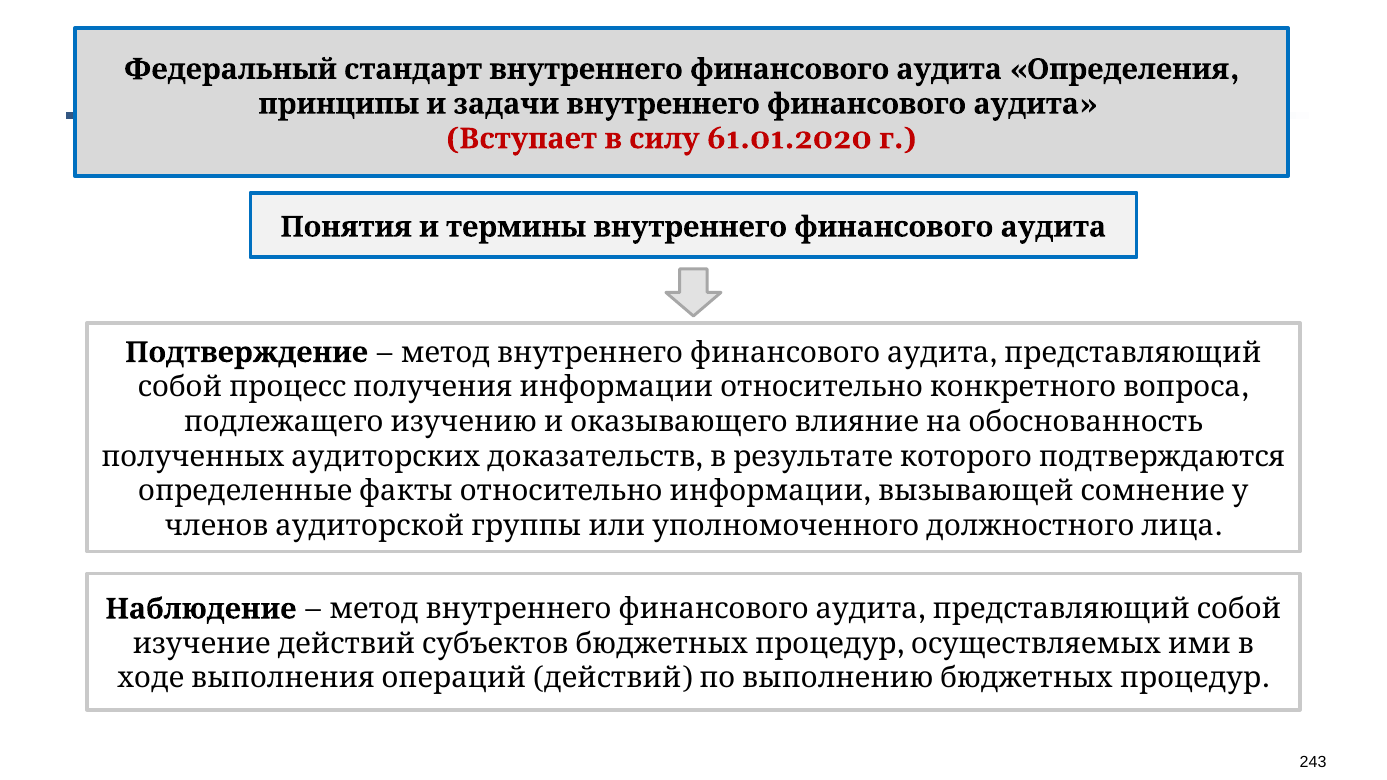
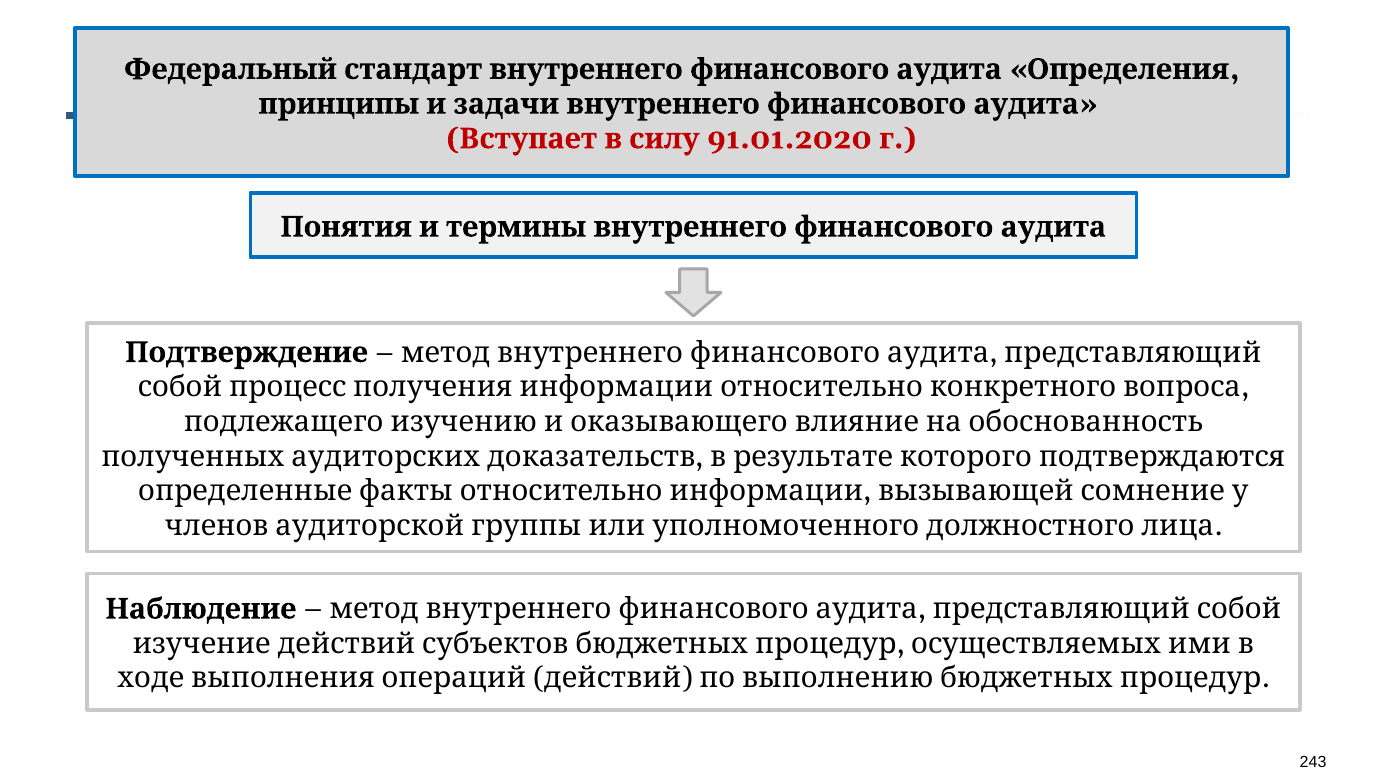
61.01.2020: 61.01.2020 -> 91.01.2020
